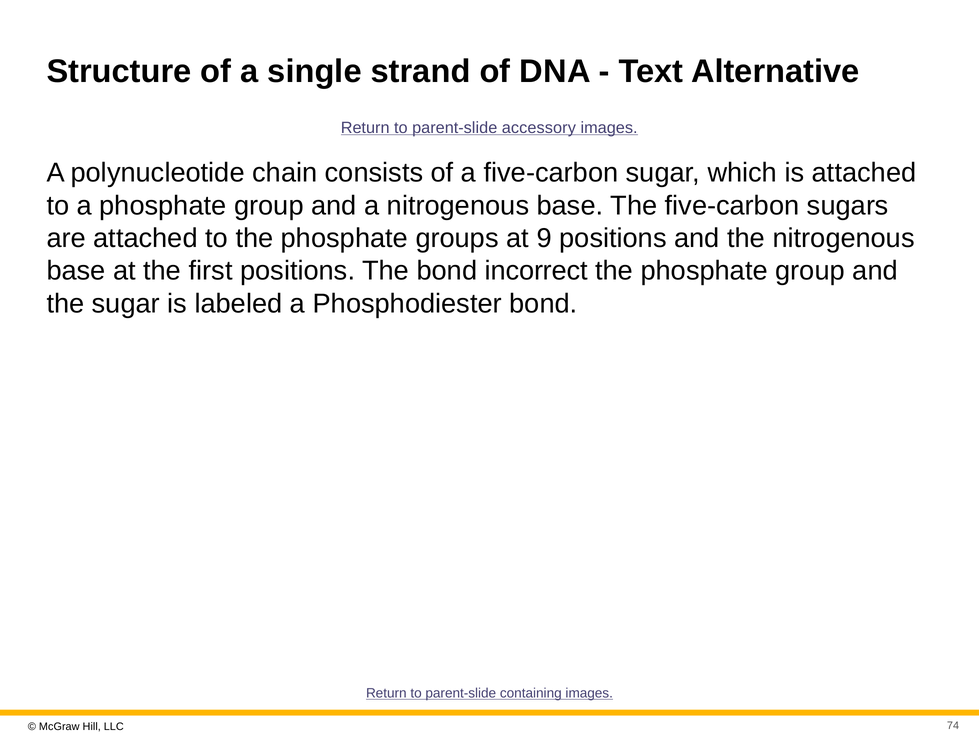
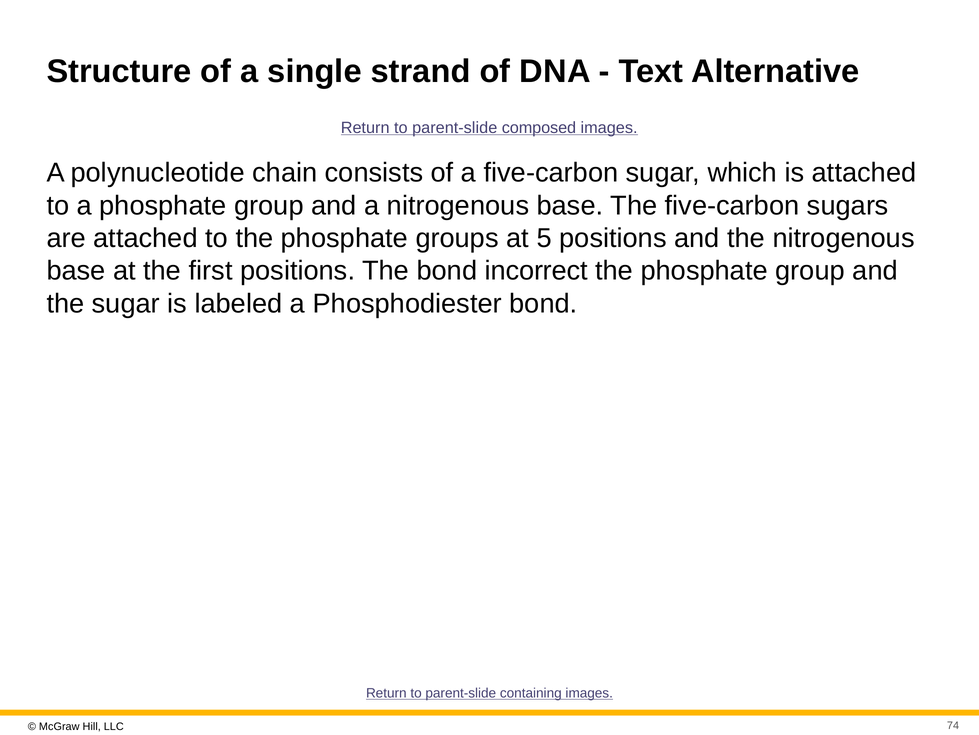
accessory: accessory -> composed
9: 9 -> 5
